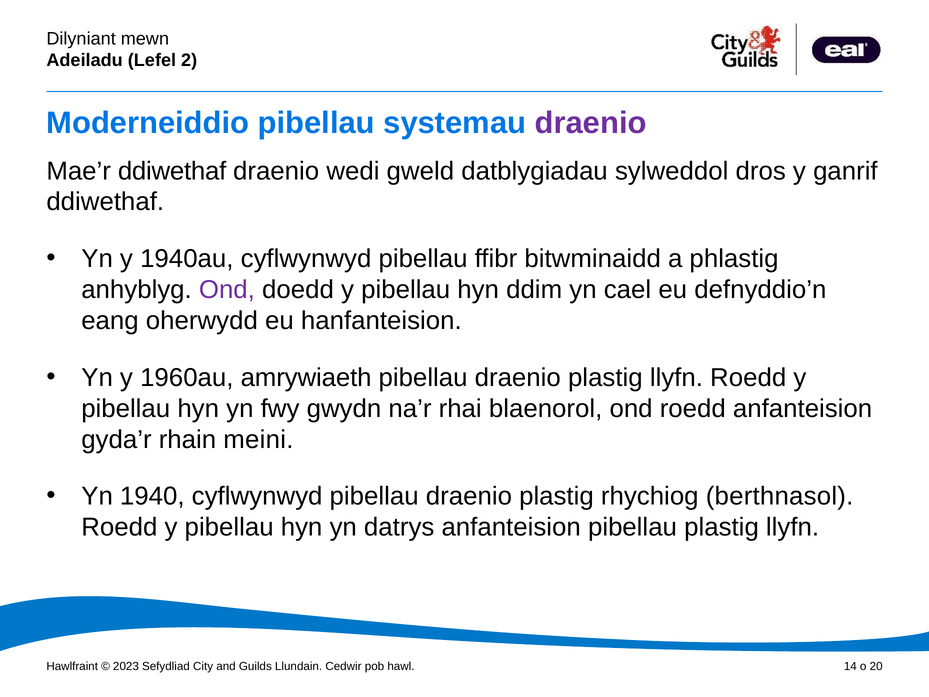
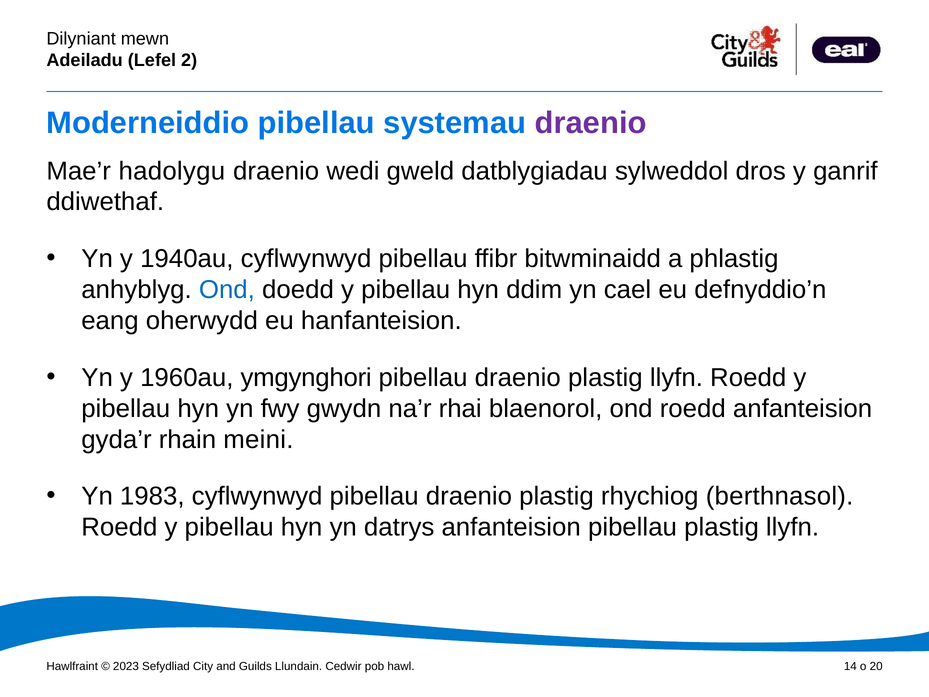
Mae’r ddiwethaf: ddiwethaf -> hadolygu
Ond at (227, 290) colour: purple -> blue
amrywiaeth: amrywiaeth -> ymgynghori
1940: 1940 -> 1983
